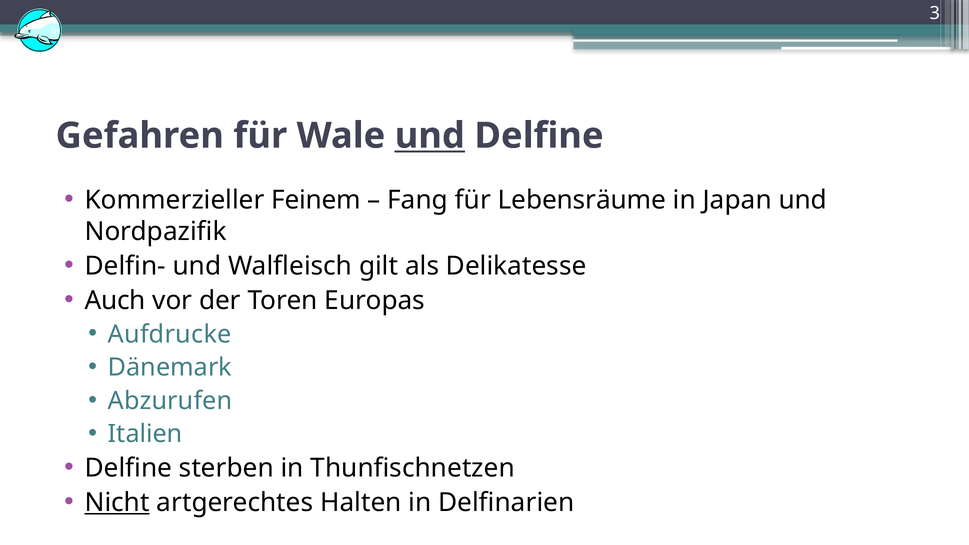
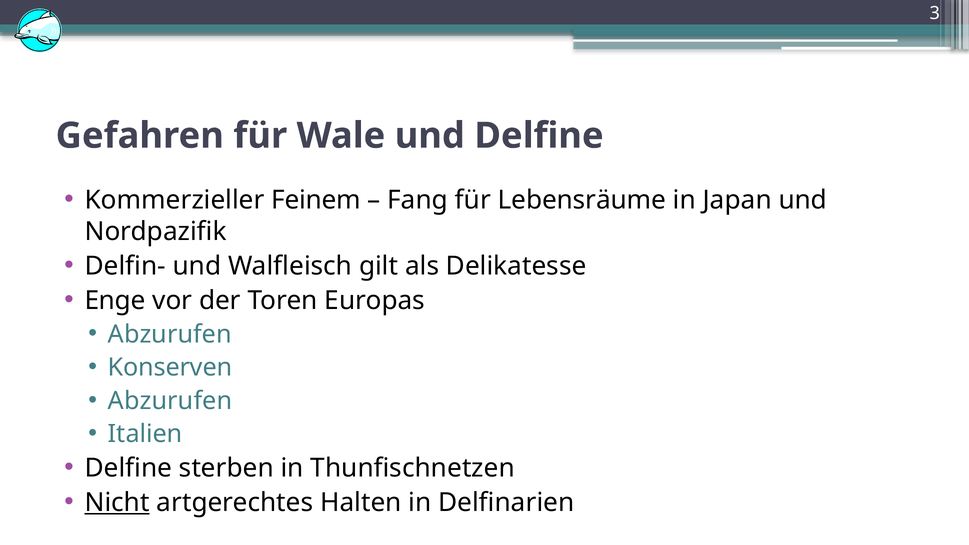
und at (430, 136) underline: present -> none
Auch: Auch -> Enge
Aufdrucke at (170, 334): Aufdrucke -> Abzurufen
Dänemark: Dänemark -> Konserven
